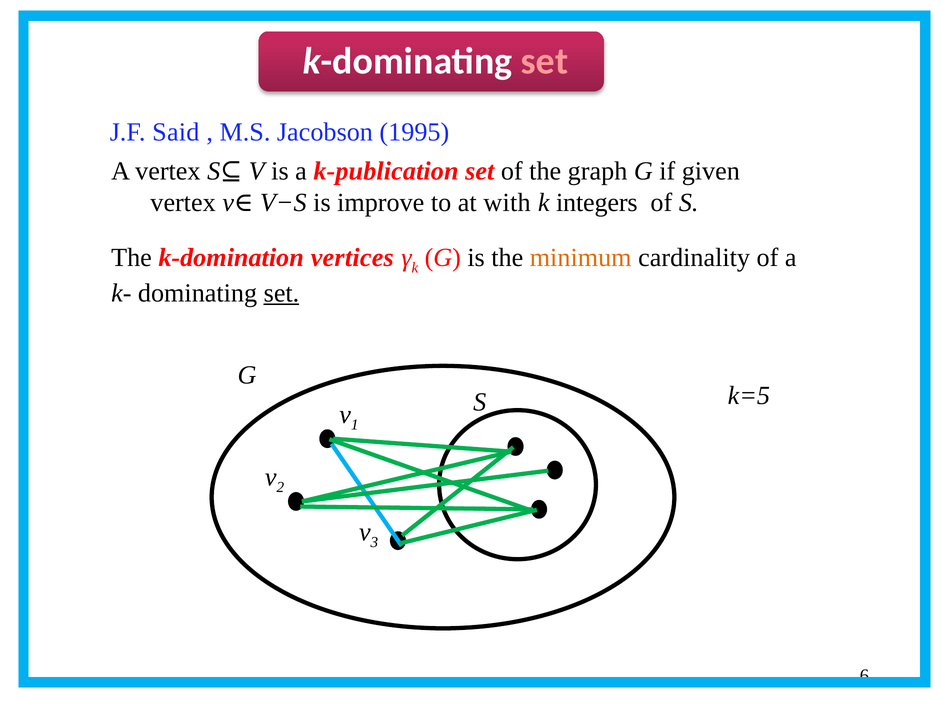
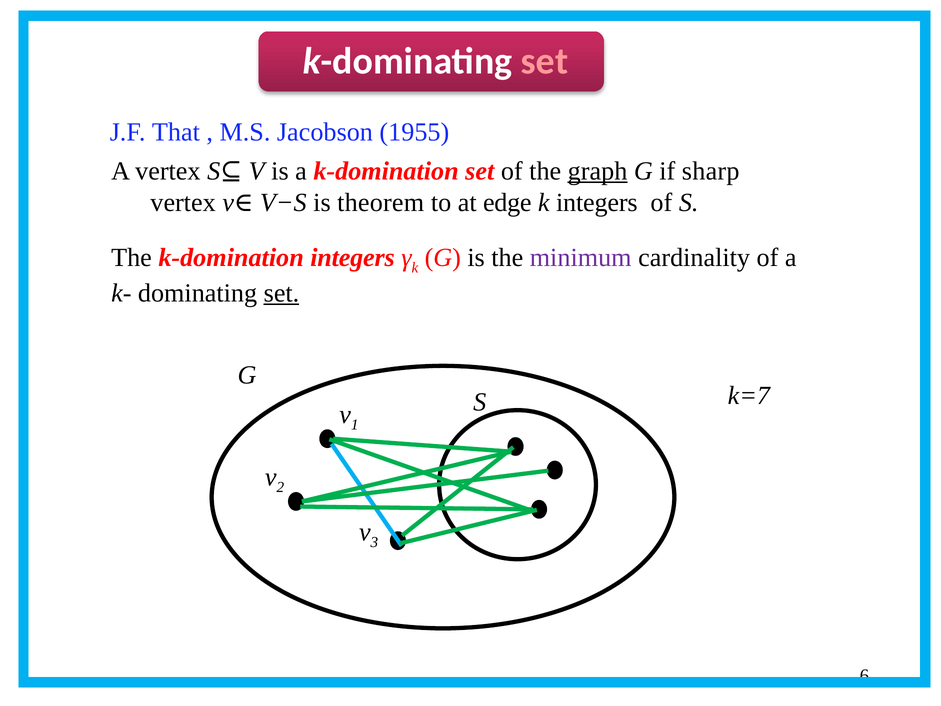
Said: Said -> That
1995: 1995 -> 1955
a k-publication: k-publication -> k-domination
graph underline: none -> present
given: given -> sharp
improve: improve -> theorem
with: with -> edge
k-domination vertices: vertices -> integers
minimum colour: orange -> purple
k=5: k=5 -> k=7
